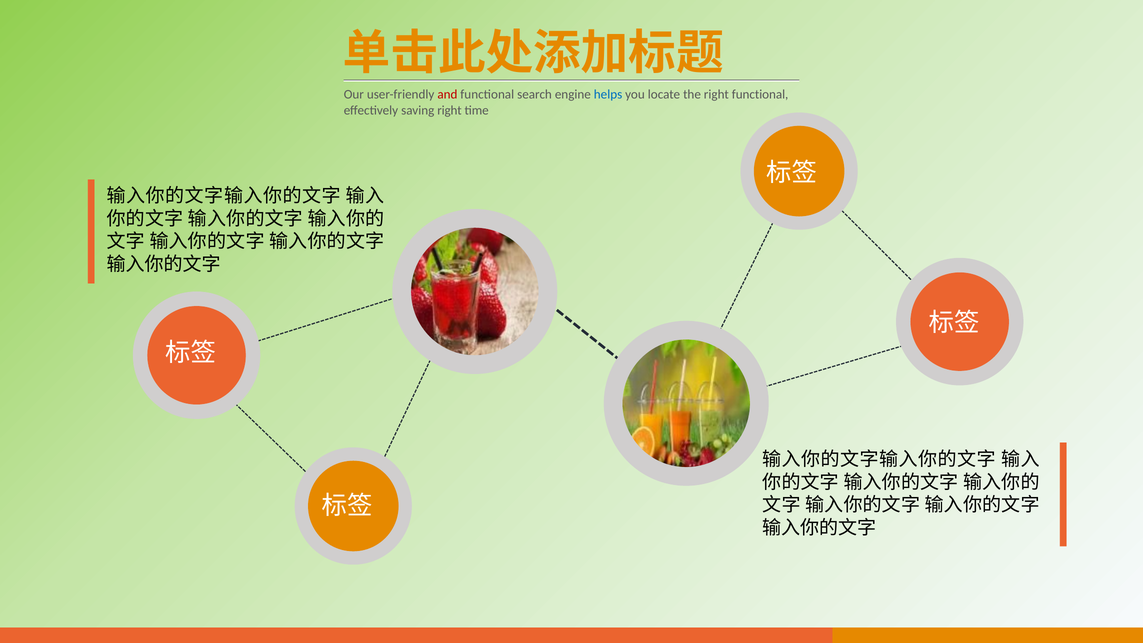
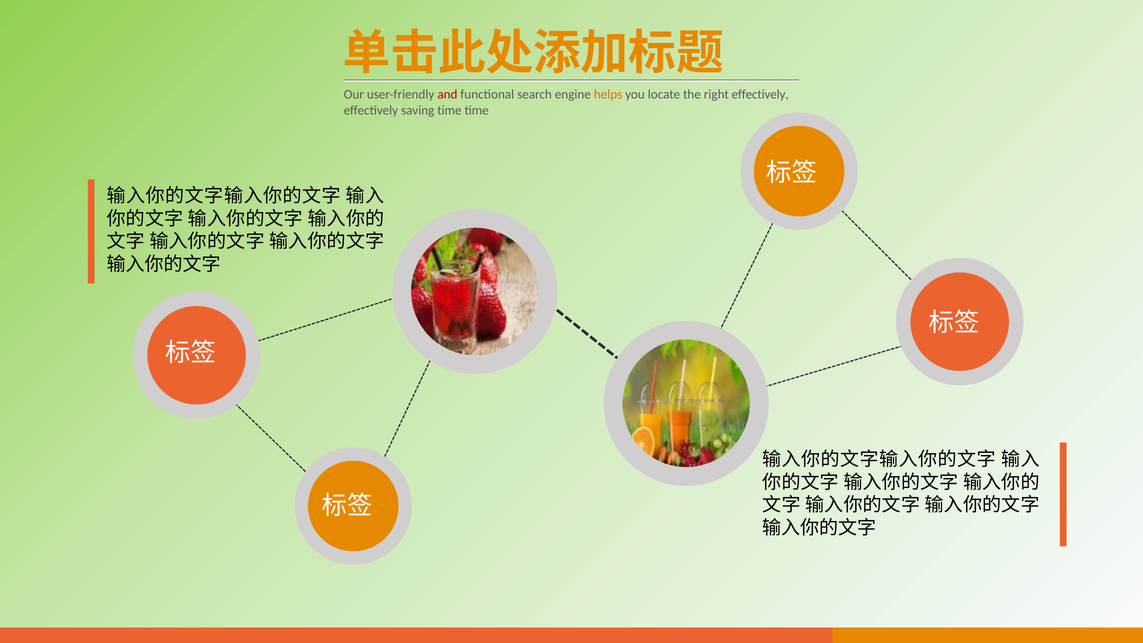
helps colour: blue -> orange
right functional: functional -> effectively
saving right: right -> time
